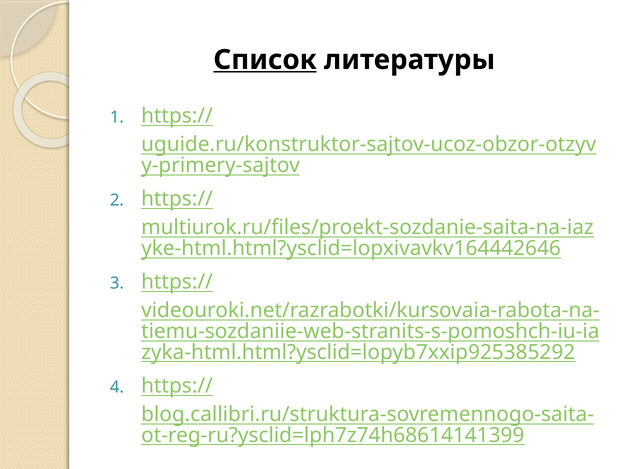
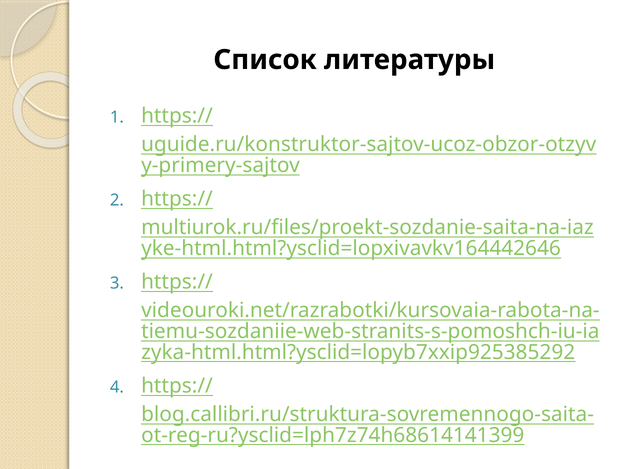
Список underline: present -> none
